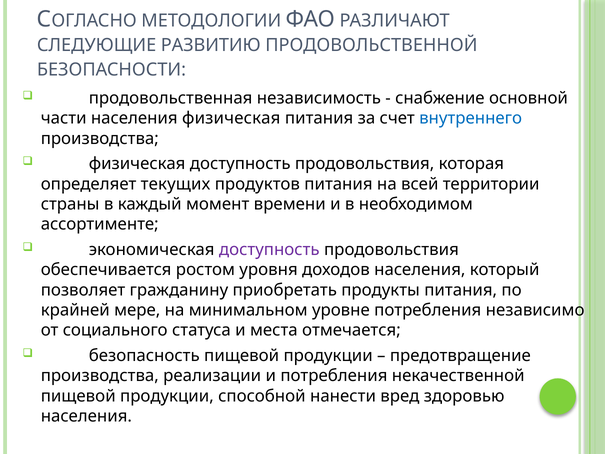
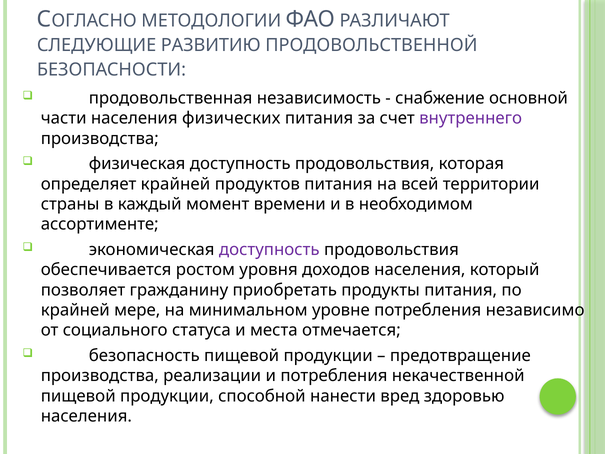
населения физическая: физическая -> физических
внутреннего colour: blue -> purple
определяет текущих: текущих -> крайней
